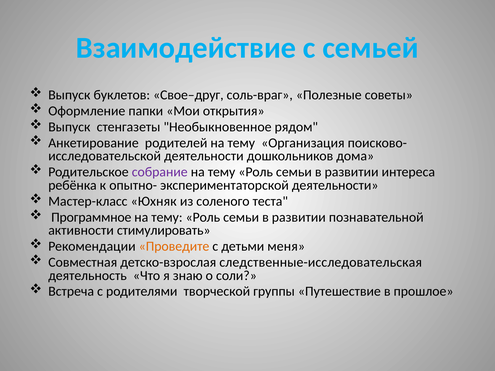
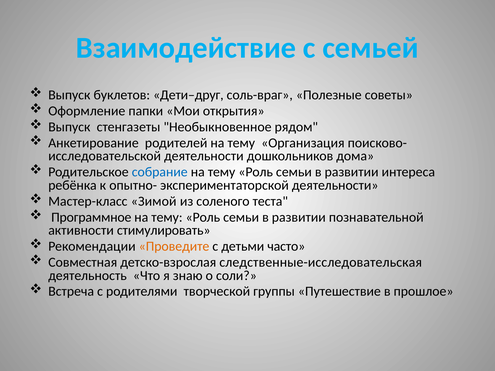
Свое–друг: Свое–друг -> Дети–друг
собрание colour: purple -> blue
Юхняк: Юхняк -> Зимой
меня: меня -> часто
